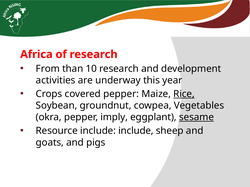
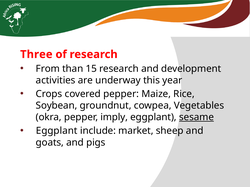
Africa: Africa -> Three
10: 10 -> 15
Rice underline: present -> none
Resource at (57, 131): Resource -> Eggplant
include include: include -> market
